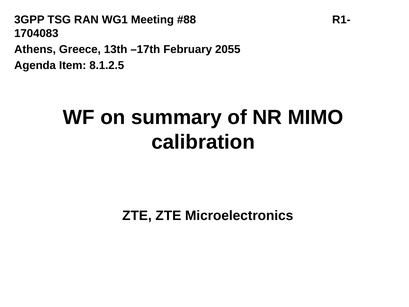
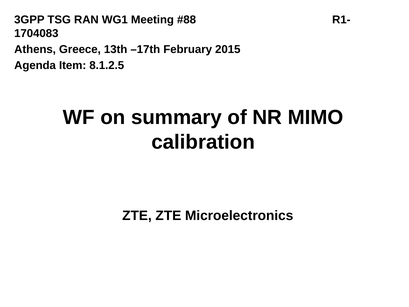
2055: 2055 -> 2015
